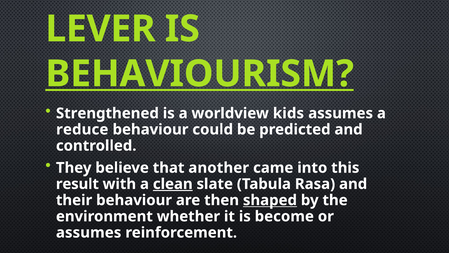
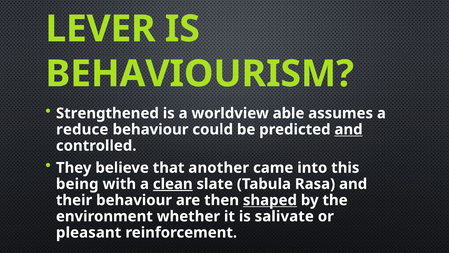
BEHAVIOURISM underline: present -> none
kids: kids -> able
and at (349, 129) underline: none -> present
result: result -> being
become: become -> salivate
assumes at (89, 232): assumes -> pleasant
